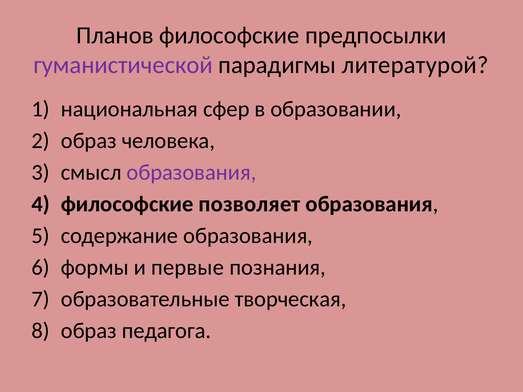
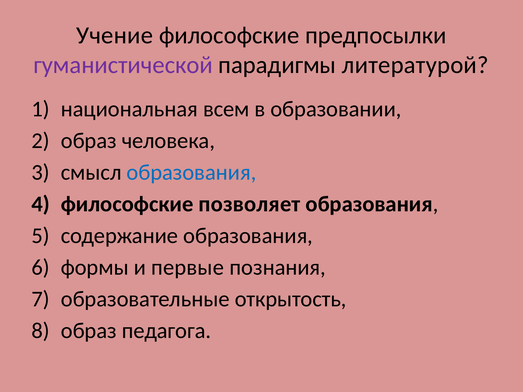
Планов: Планов -> Учение
сфер: сфер -> всем
образования at (191, 173) colour: purple -> blue
творческая: творческая -> открытость
